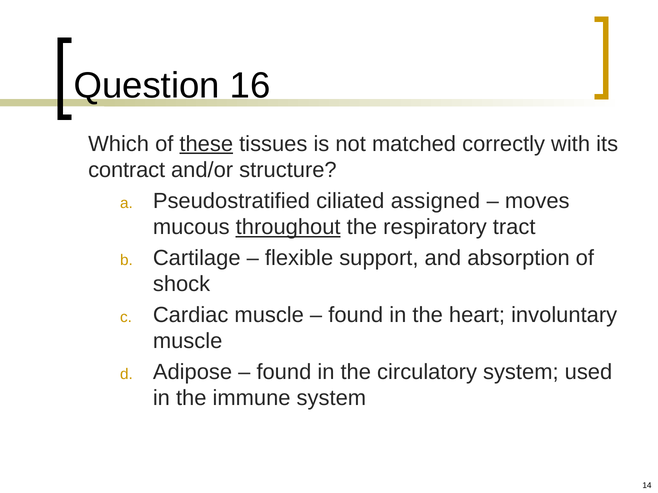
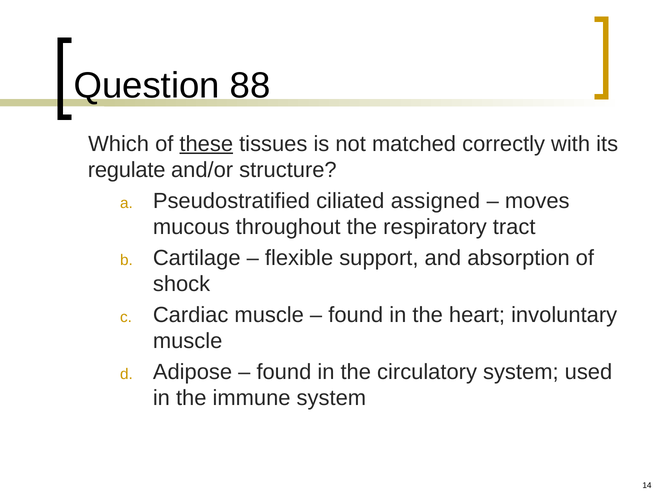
16: 16 -> 88
contract: contract -> regulate
throughout underline: present -> none
